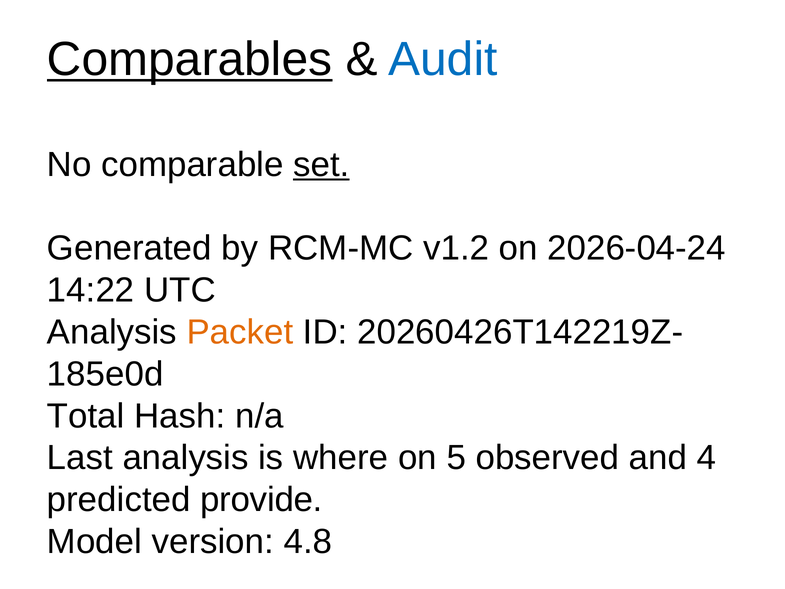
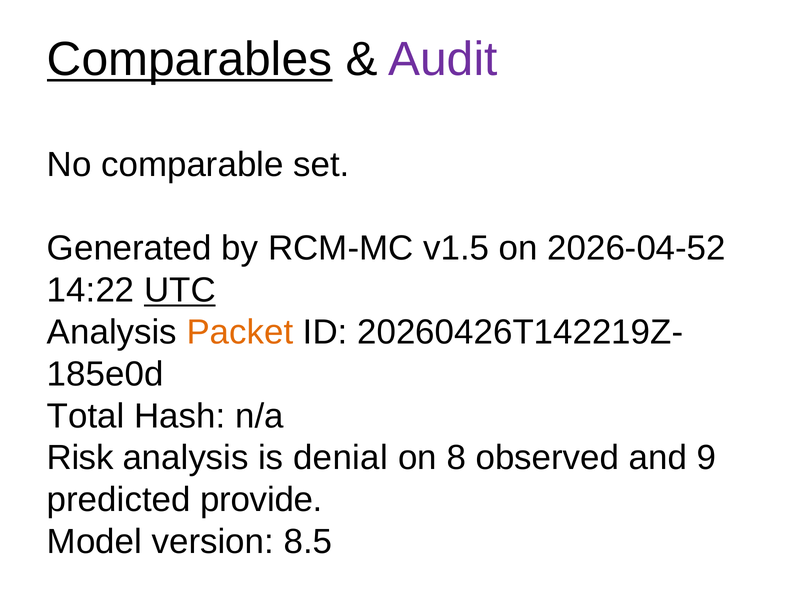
Audit colour: blue -> purple
set underline: present -> none
v1.2: v1.2 -> v1.5
2026-04-24: 2026-04-24 -> 2026-04-52
UTC underline: none -> present
Last: Last -> Risk
where: where -> denial
5: 5 -> 8
4: 4 -> 9
4.8: 4.8 -> 8.5
